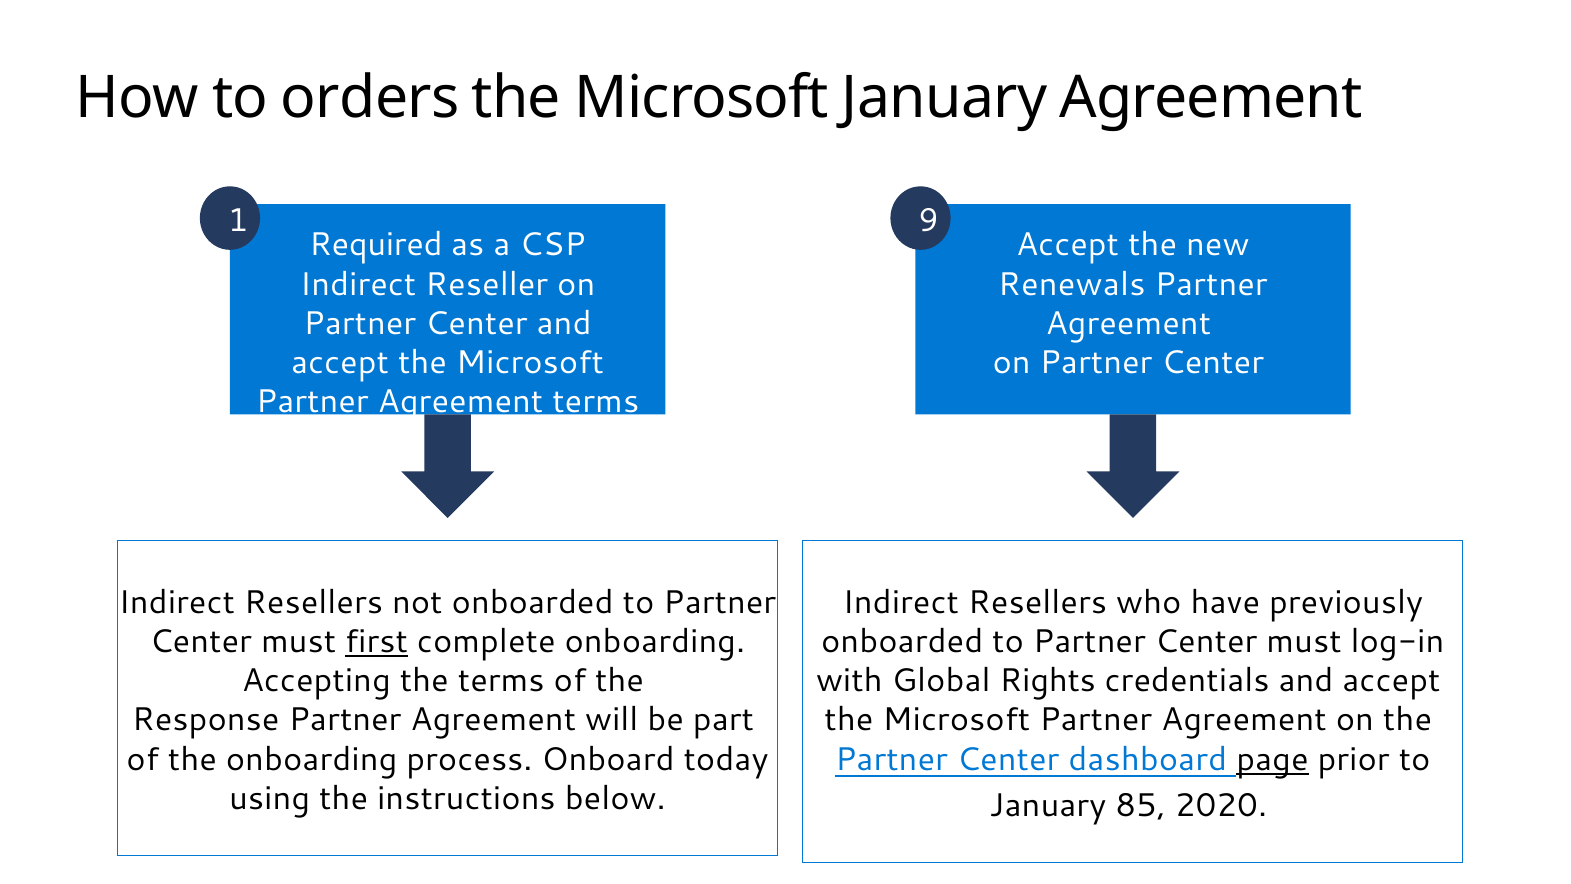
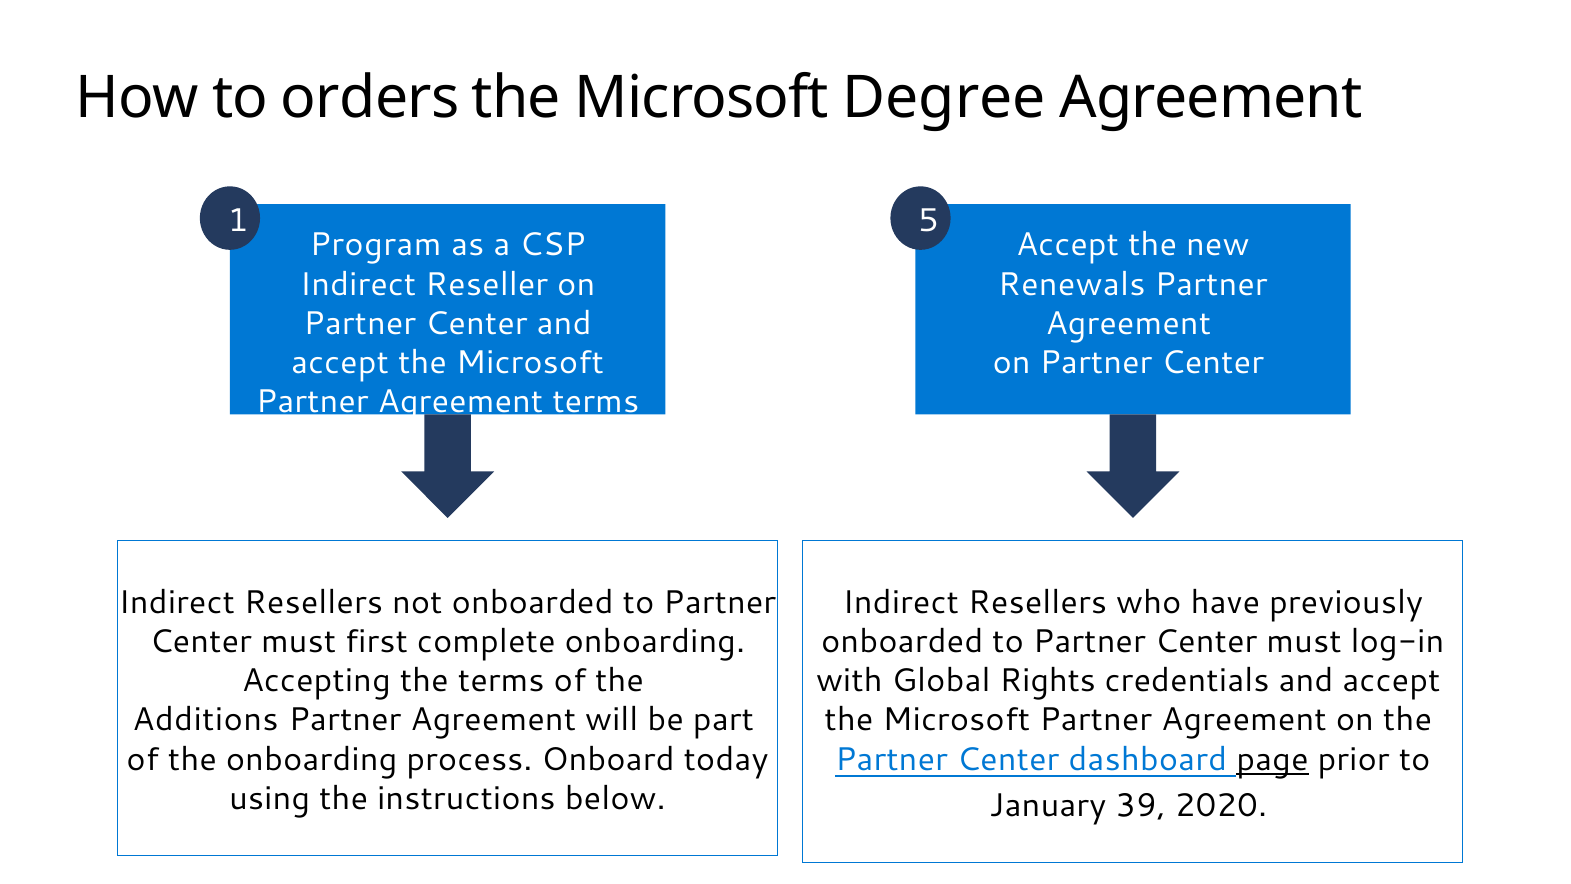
Microsoft January: January -> Degree
9: 9 -> 5
Required: Required -> Program
first underline: present -> none
Response: Response -> Additions
85: 85 -> 39
